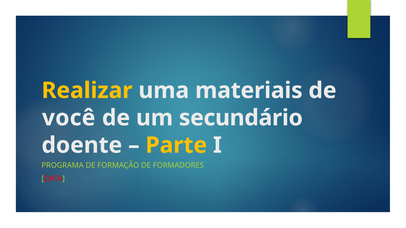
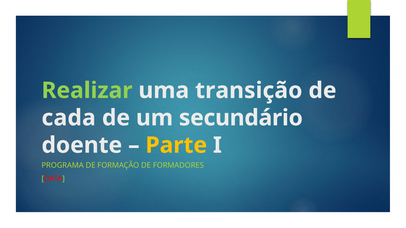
Realizar colour: yellow -> light green
materiais: materiais -> transição
você: você -> cada
